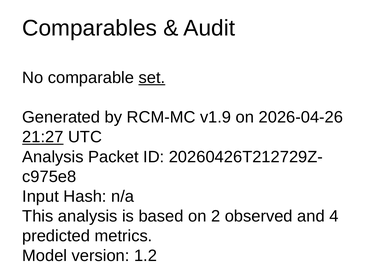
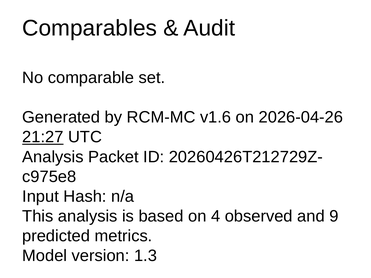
set underline: present -> none
v1.9: v1.9 -> v1.6
2: 2 -> 4
4: 4 -> 9
1.2: 1.2 -> 1.3
